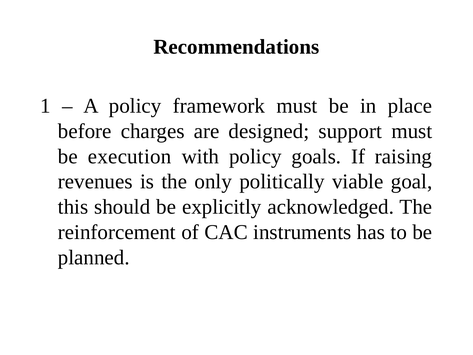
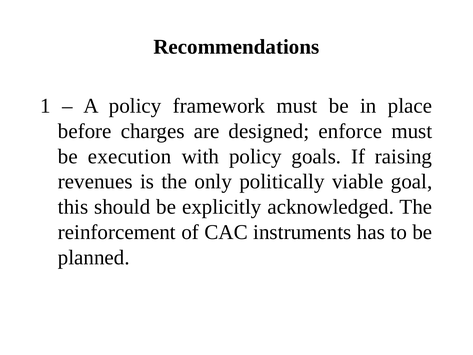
support: support -> enforce
